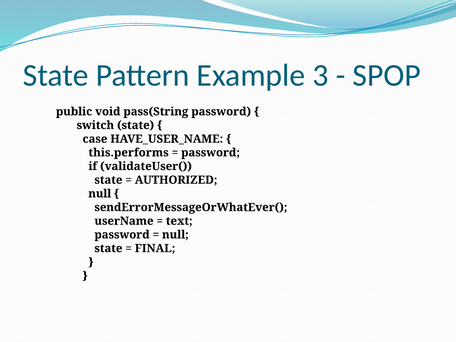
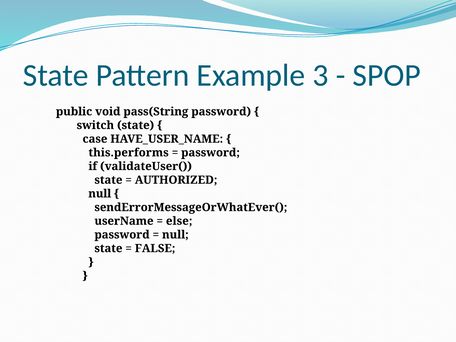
text: text -> else
FINAL: FINAL -> FALSE
